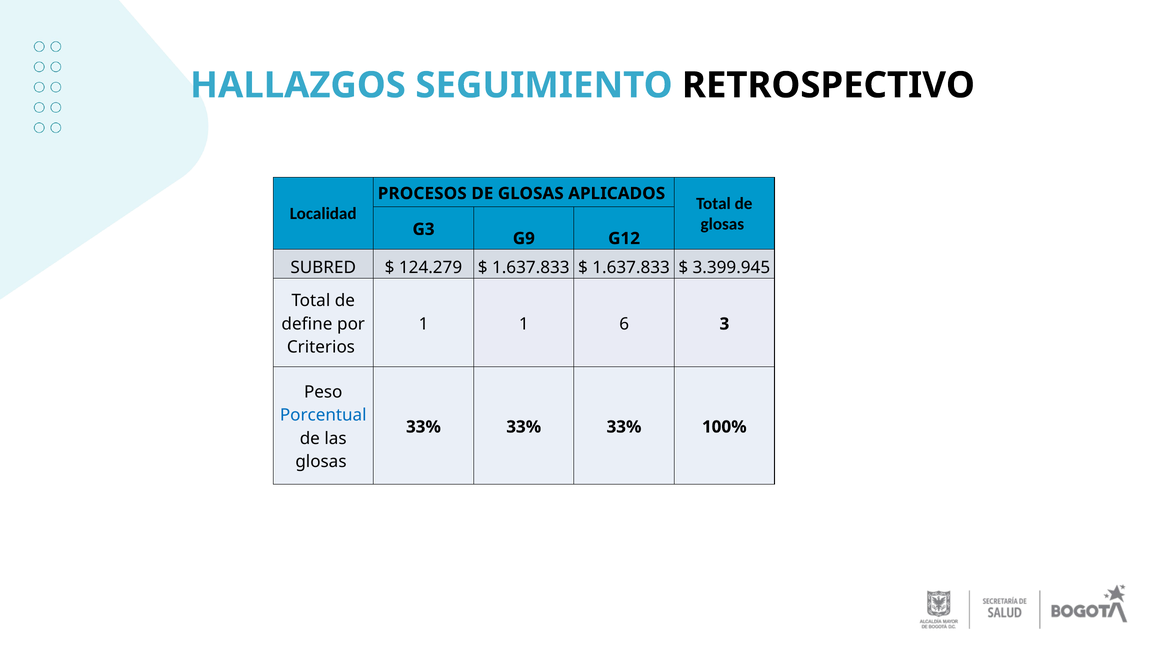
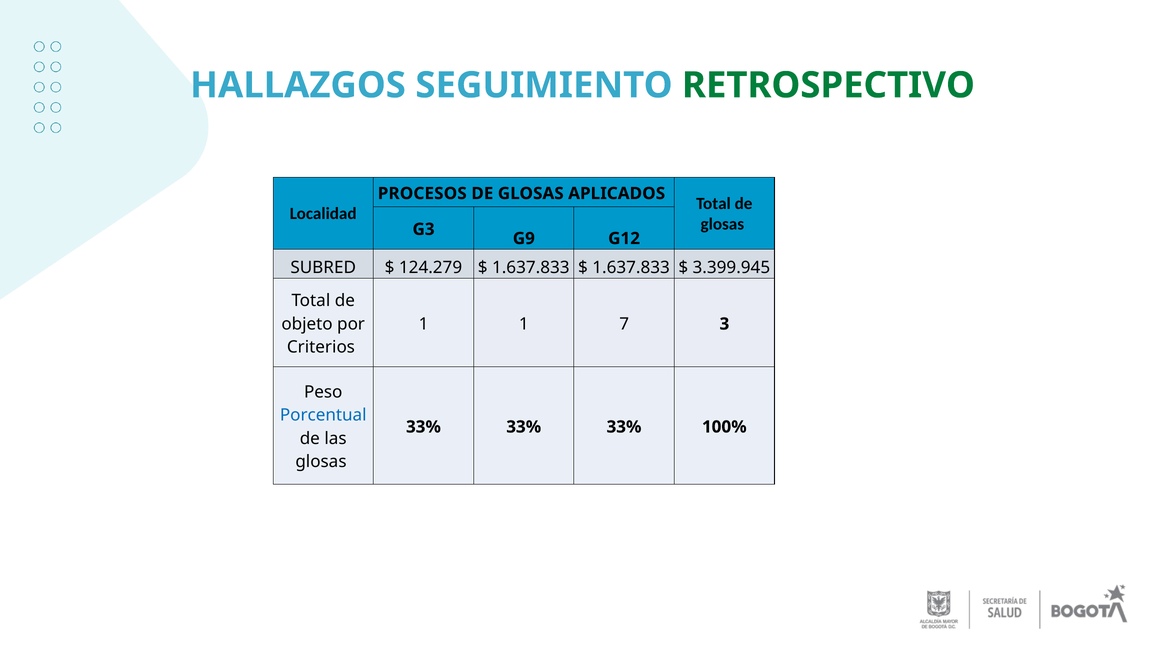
RETROSPECTIVO colour: black -> green
define: define -> objeto
6: 6 -> 7
